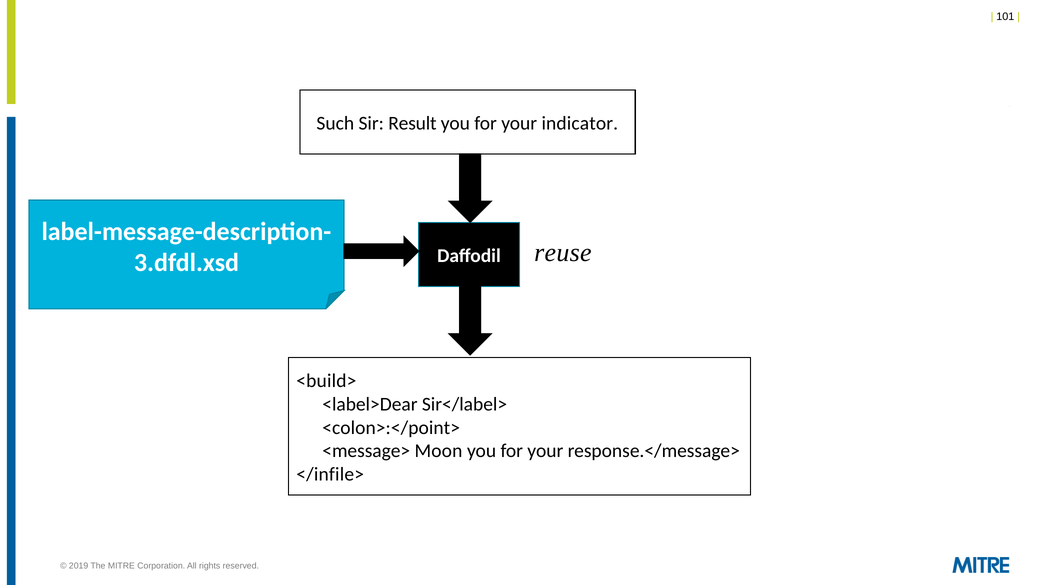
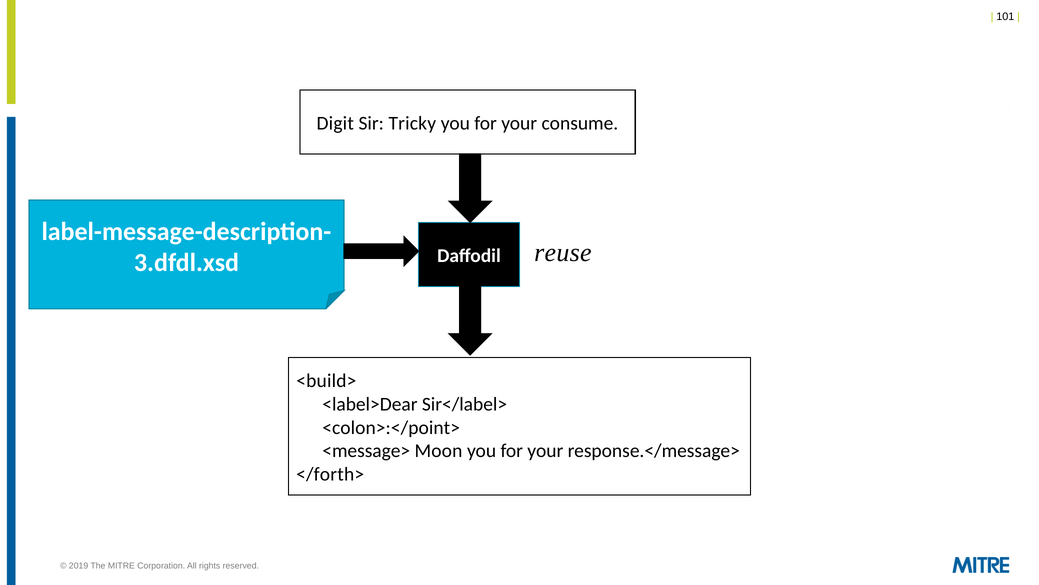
Such: Such -> Digit
Result: Result -> Tricky
indicator: indicator -> consume
</infile>: </infile> -> </forth>
